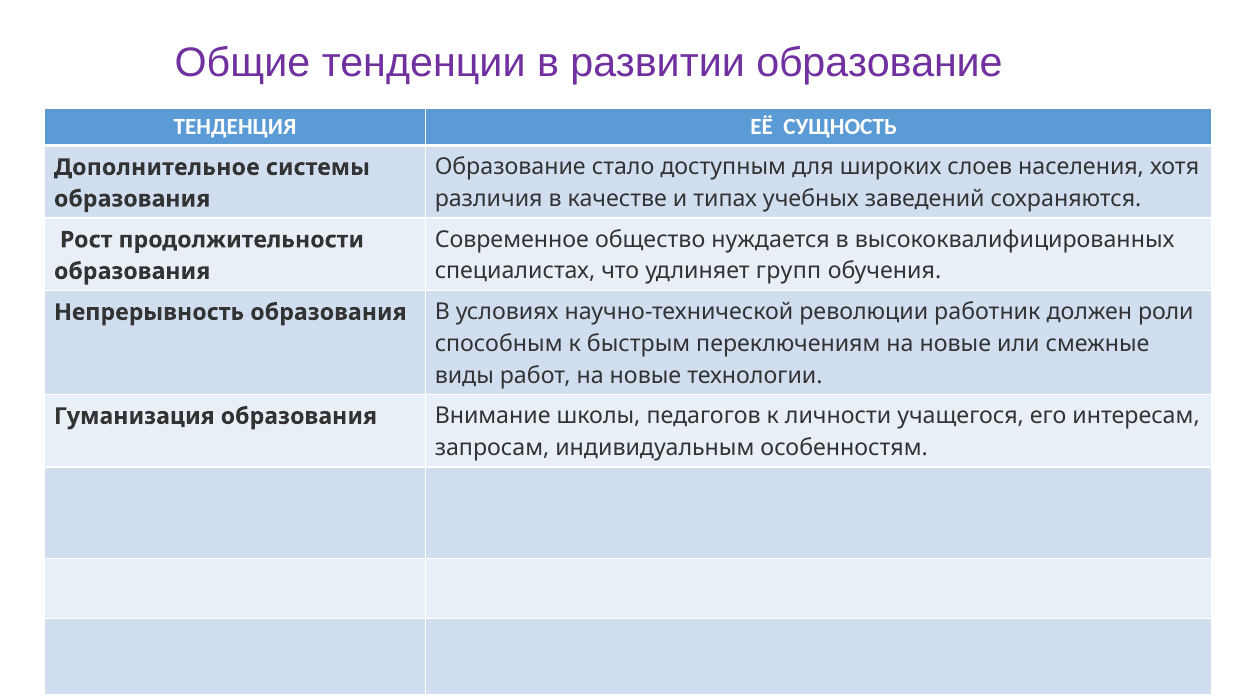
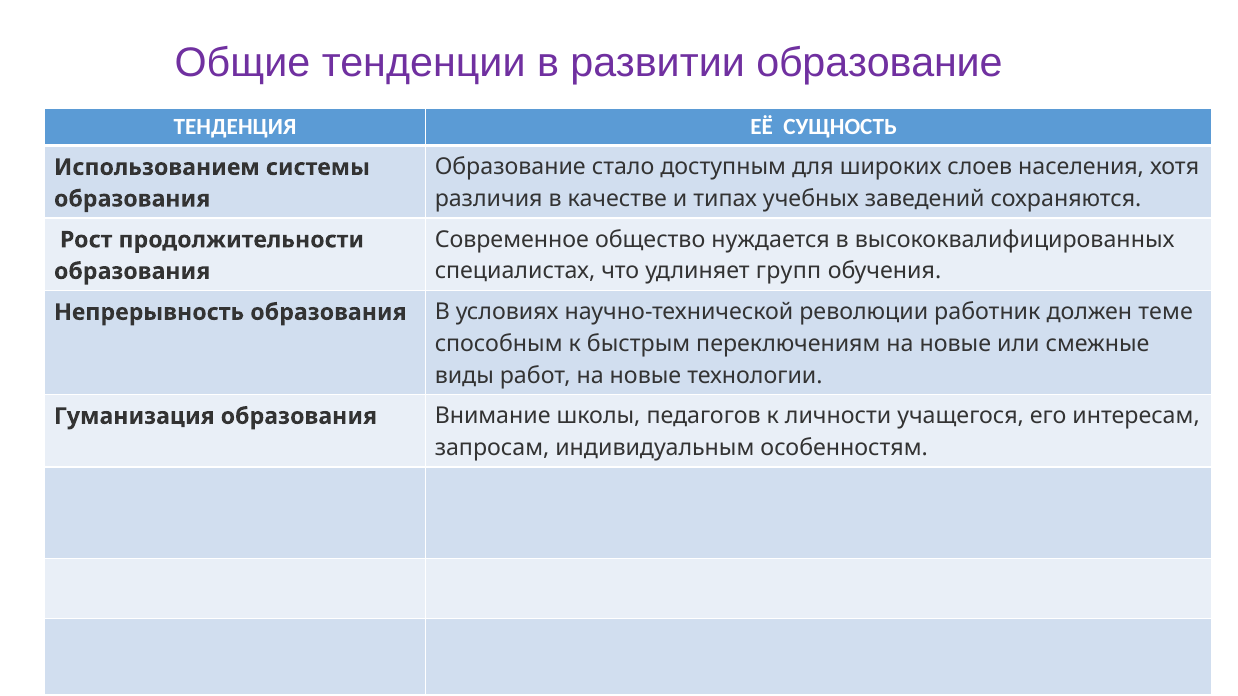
Дополнительное: Дополнительное -> Использованием
роли: роли -> теме
